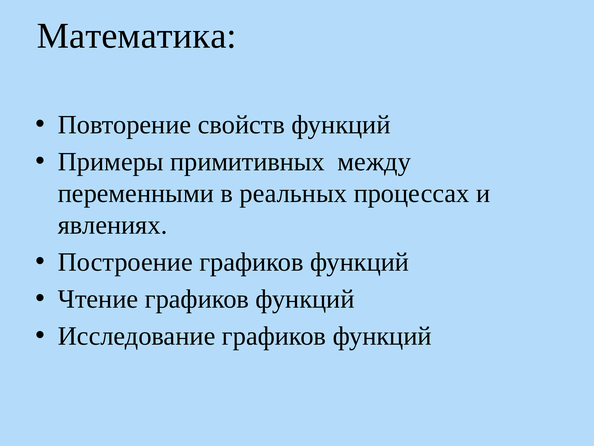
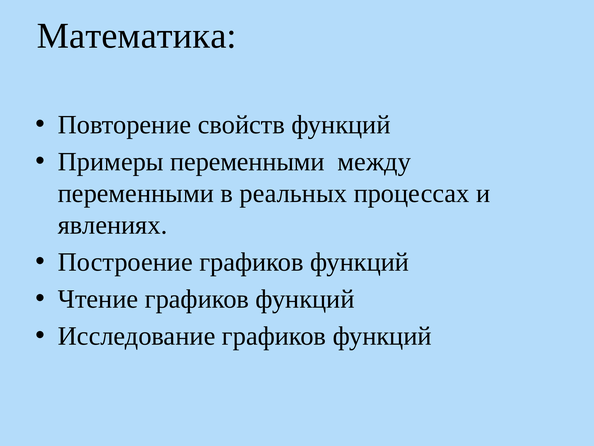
Примеры примитивных: примитивных -> переменными
